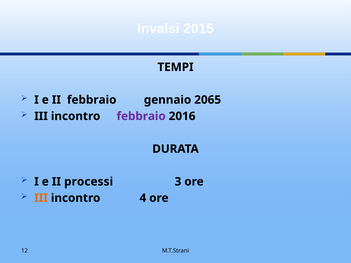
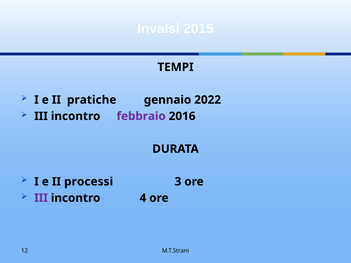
II febbraio: febbraio -> pratiche
2065: 2065 -> 2022
III at (41, 198) colour: orange -> purple
